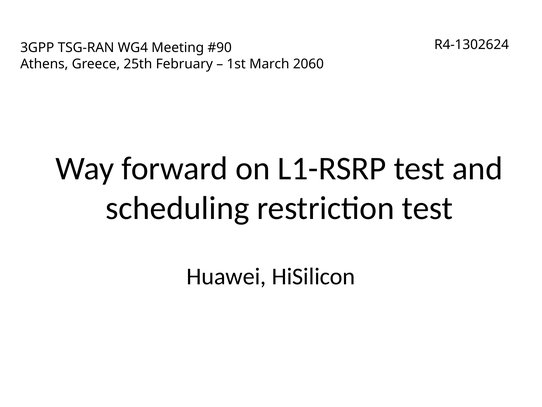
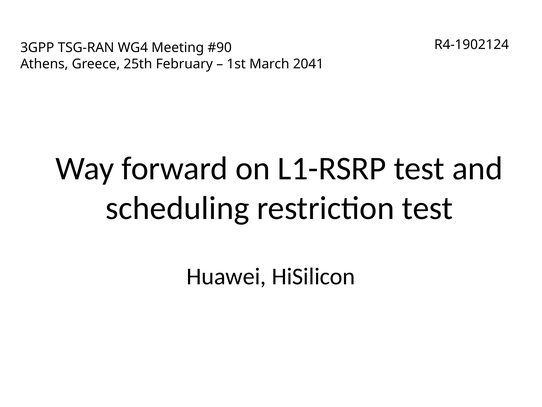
R4-1302624: R4-1302624 -> R4-1902124
2060: 2060 -> 2041
